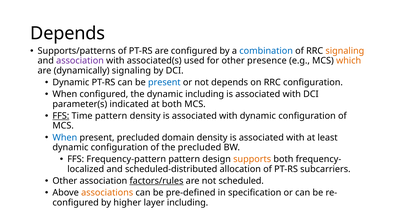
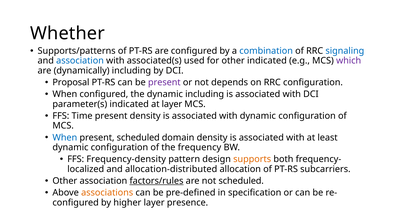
Depends at (68, 33): Depends -> Whether
signaling at (345, 51) colour: orange -> blue
association at (80, 61) colour: purple -> blue
other presence: presence -> indicated
which colour: orange -> purple
dynamically signaling: signaling -> including
Dynamic at (71, 82): Dynamic -> Proposal
present at (164, 82) colour: blue -> purple
at both: both -> layer
FFS at (61, 116) underline: present -> none
Time pattern: pattern -> present
present precluded: precluded -> scheduled
the precluded: precluded -> frequency
Frequency-pattern: Frequency-pattern -> Frequency-density
scheduled-distributed: scheduled-distributed -> allocation-distributed
layer including: including -> presence
